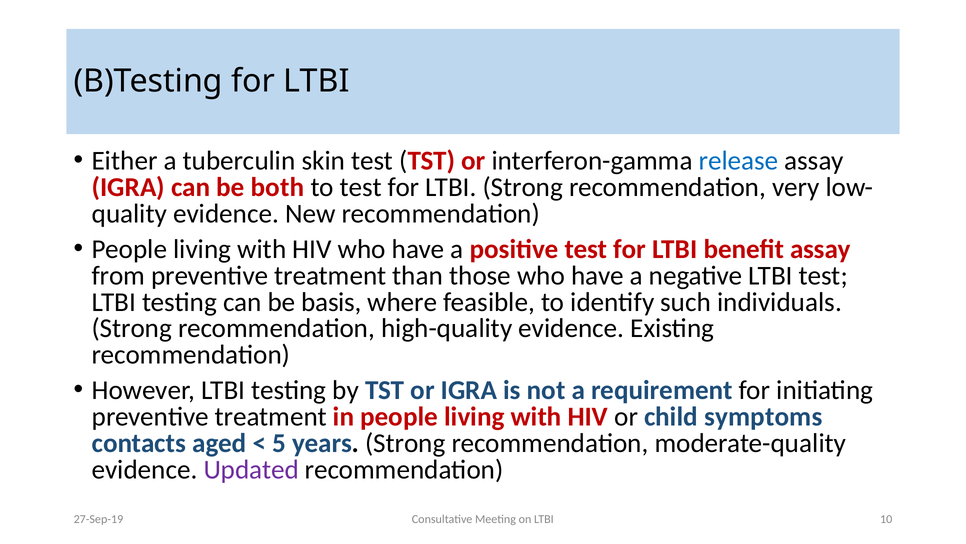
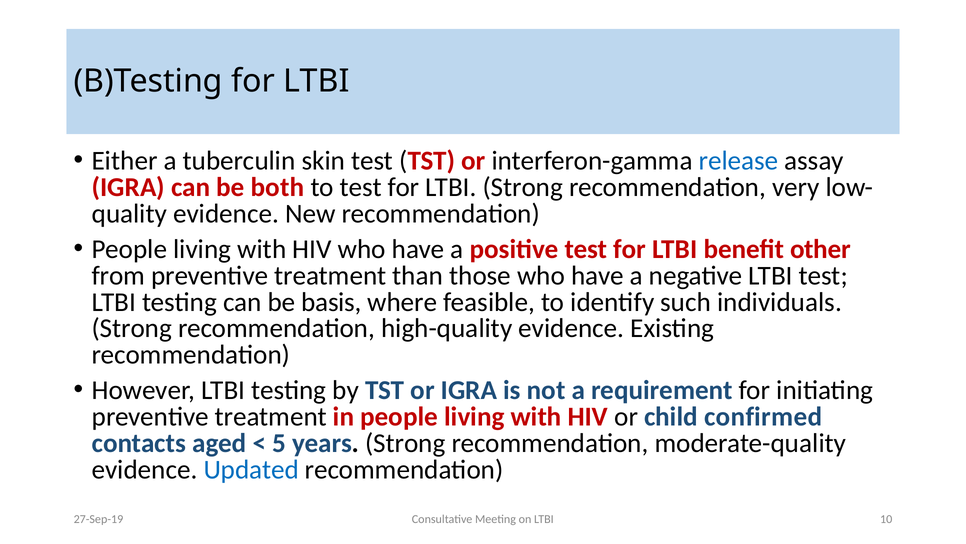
benefit assay: assay -> other
symptoms: symptoms -> confirmed
Updated colour: purple -> blue
